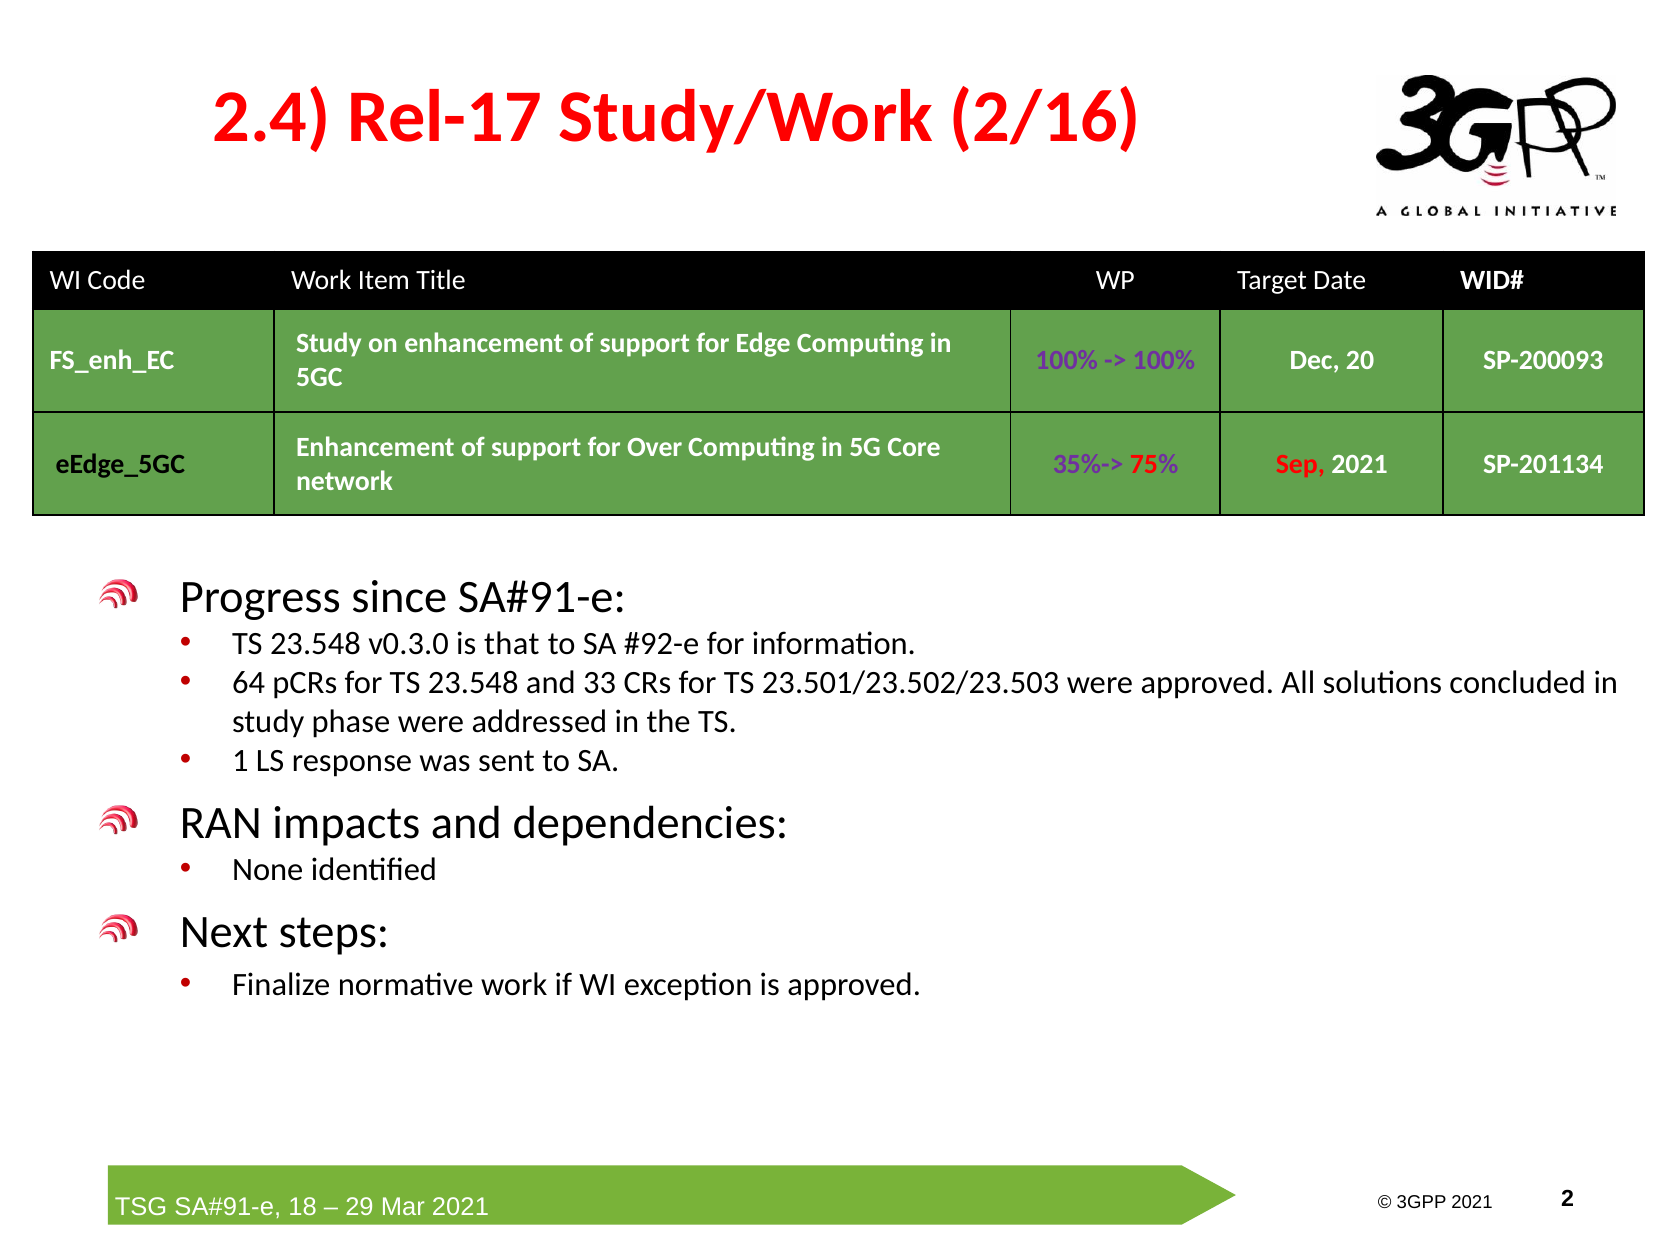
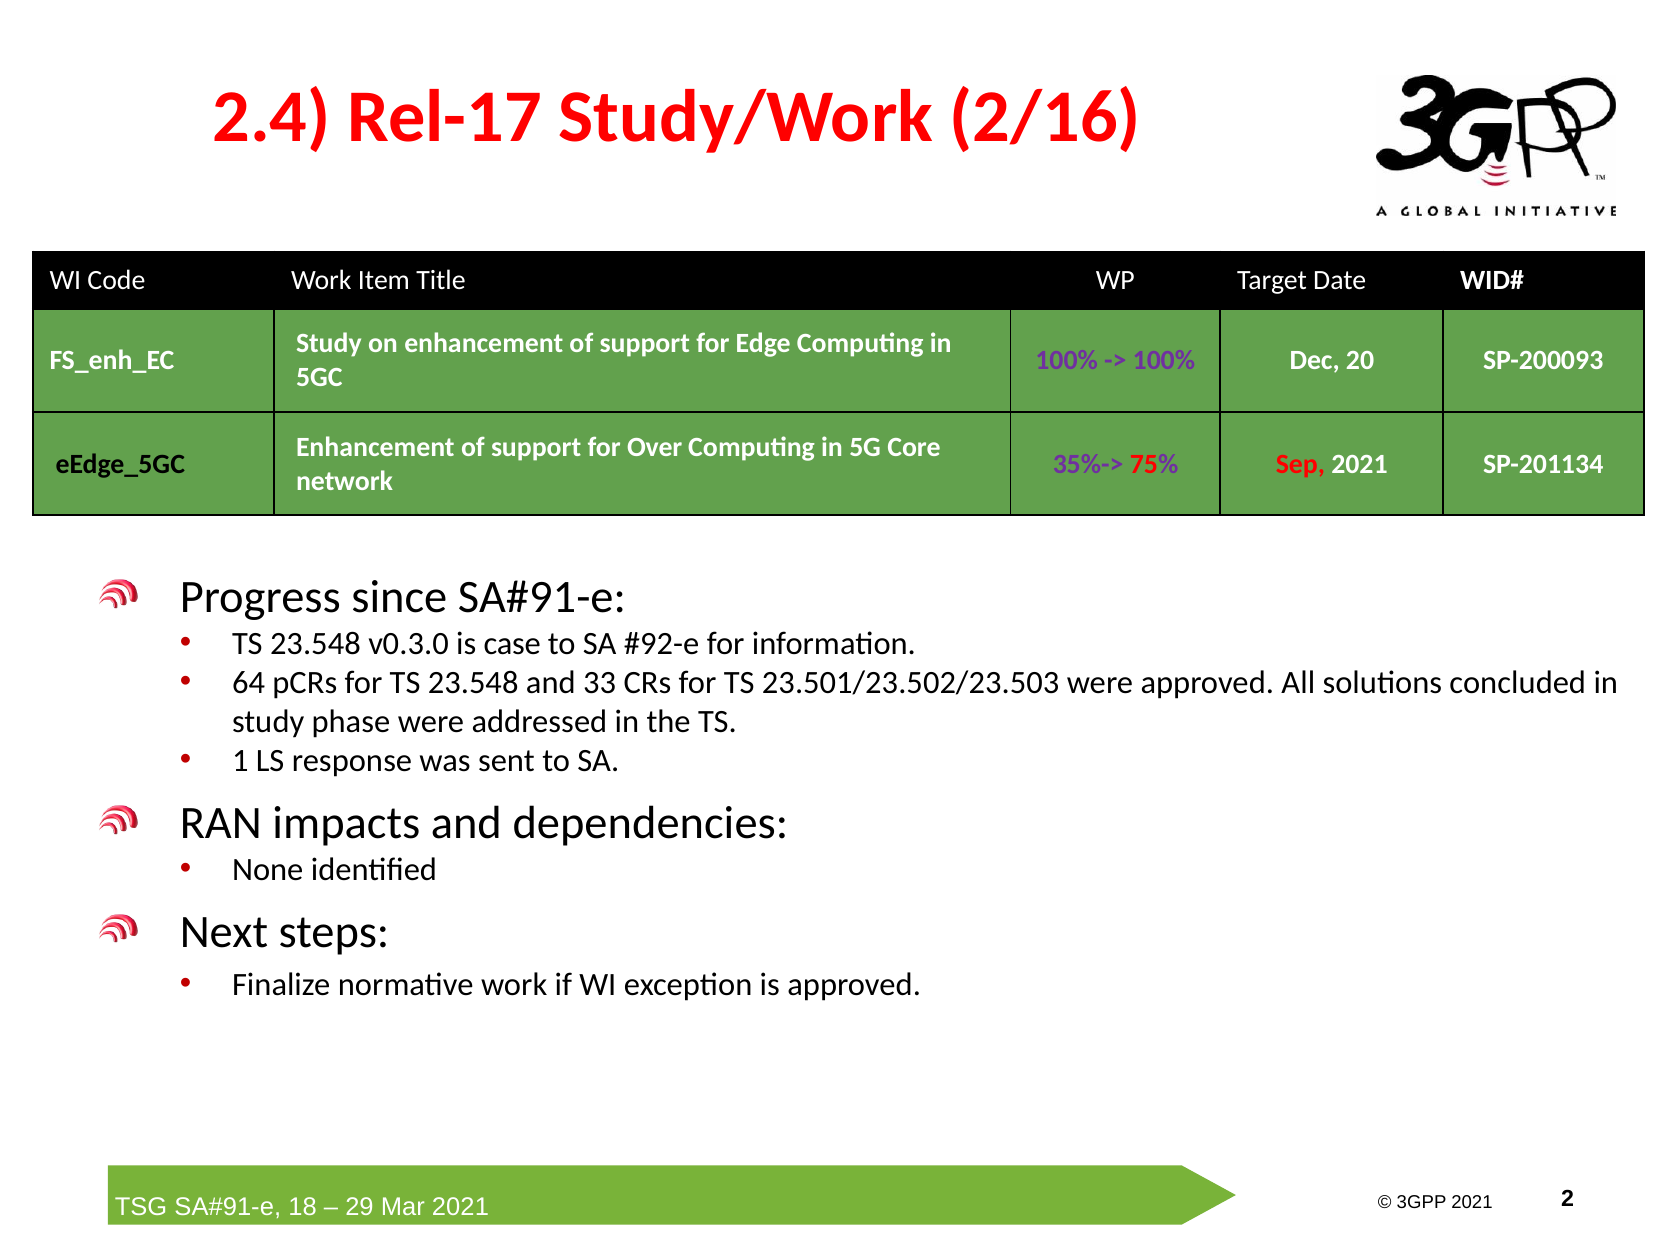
that: that -> case
